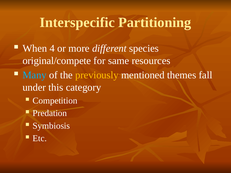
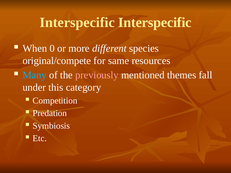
Interspecific Partitioning: Partitioning -> Interspecific
4: 4 -> 0
previously colour: yellow -> pink
